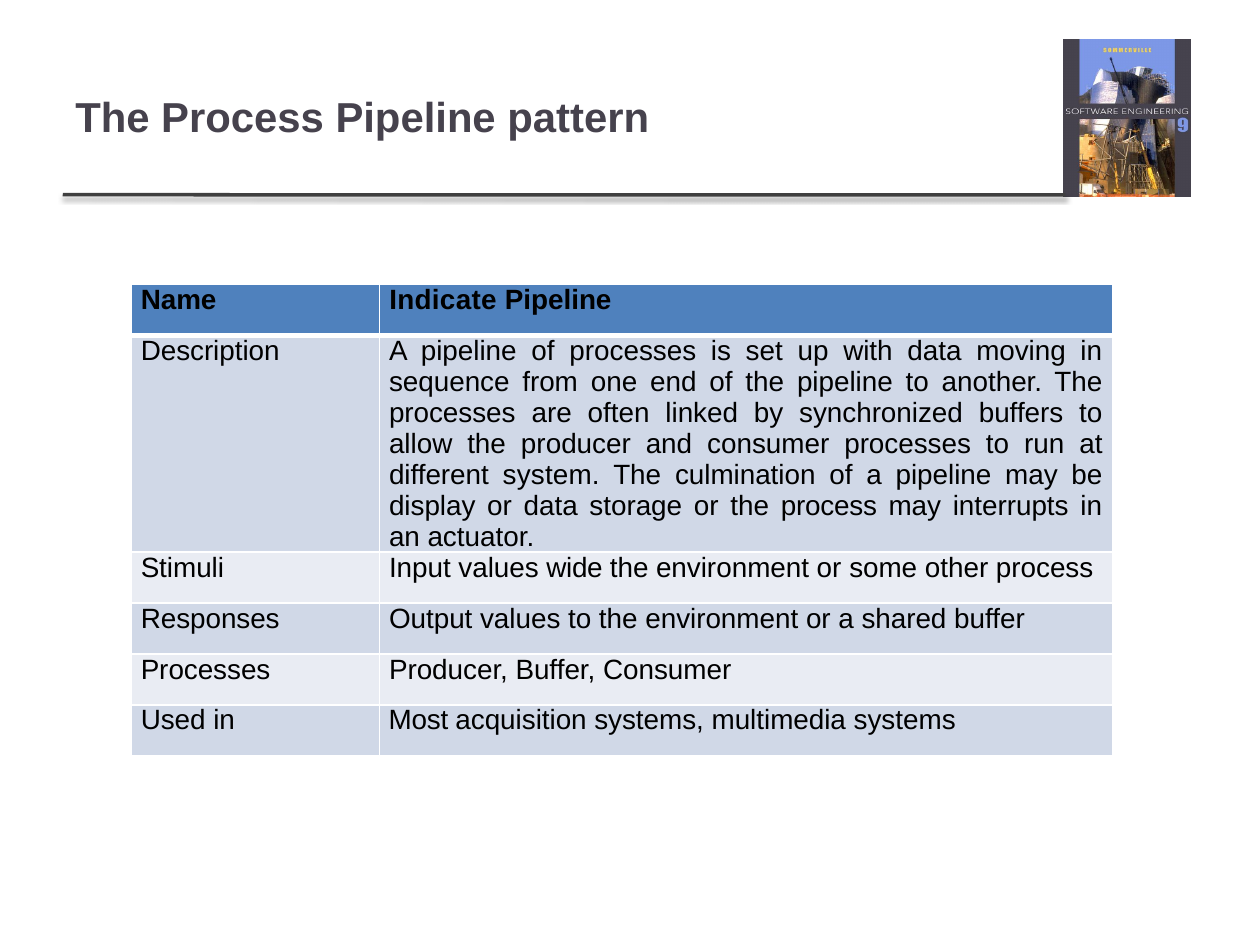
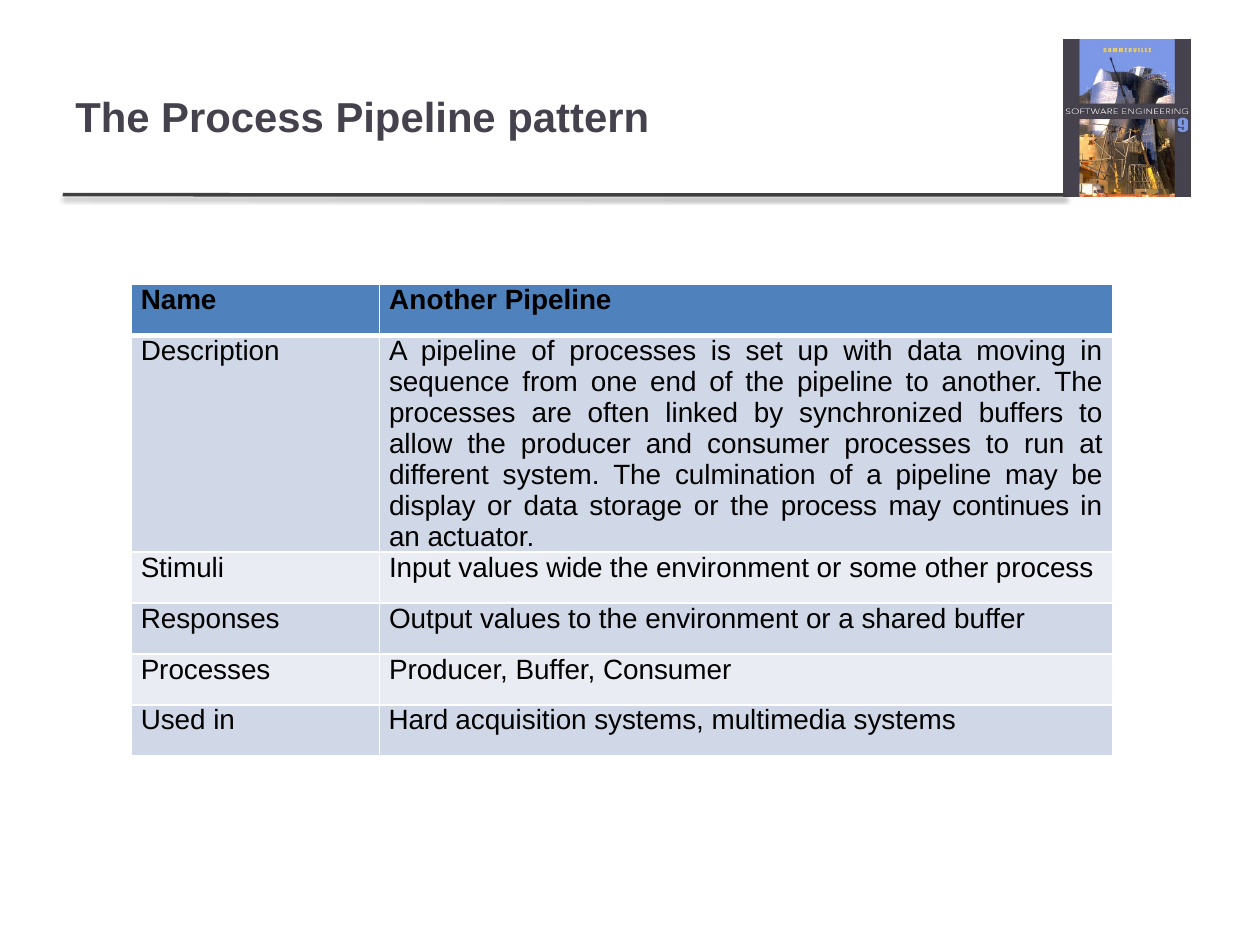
Name Indicate: Indicate -> Another
interrupts: interrupts -> continues
Most: Most -> Hard
